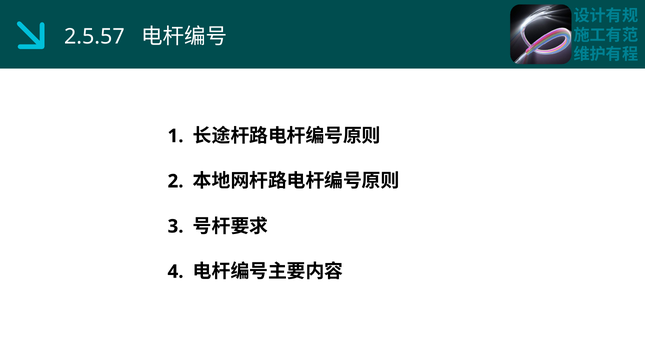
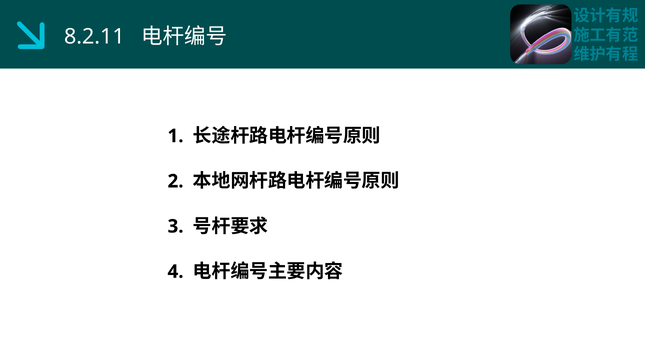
2.5.57: 2.5.57 -> 8.2.11
